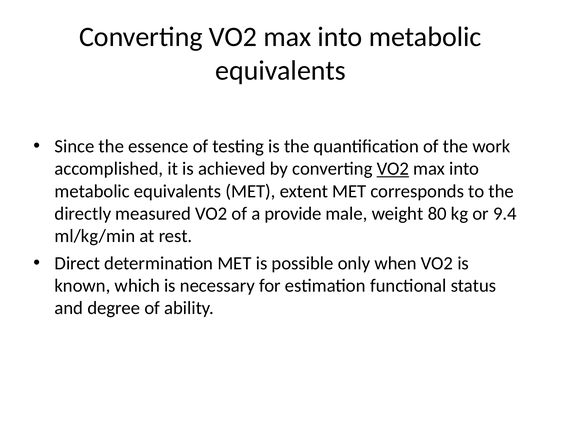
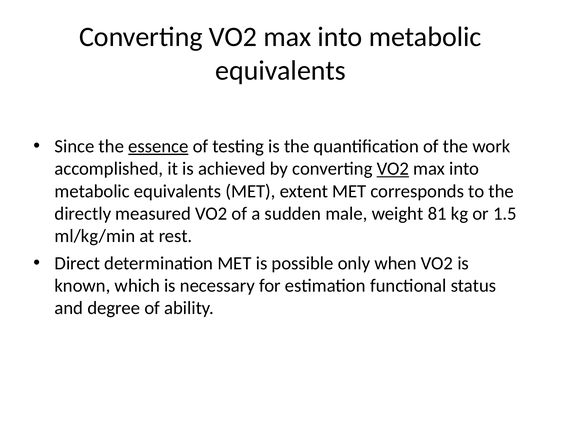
essence underline: none -> present
provide: provide -> sudden
80: 80 -> 81
9.4: 9.4 -> 1.5
